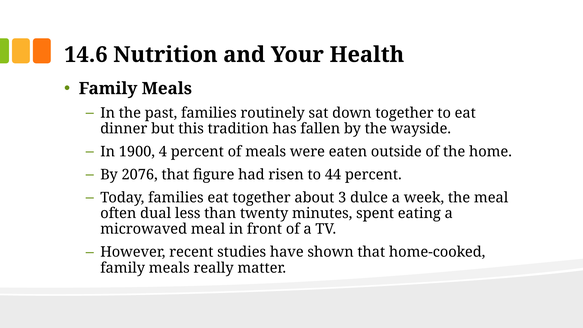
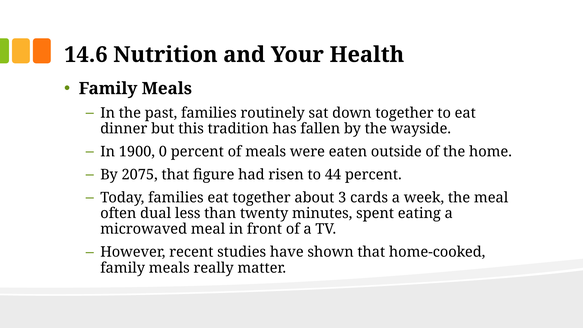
4: 4 -> 0
2076: 2076 -> 2075
dulce: dulce -> cards
